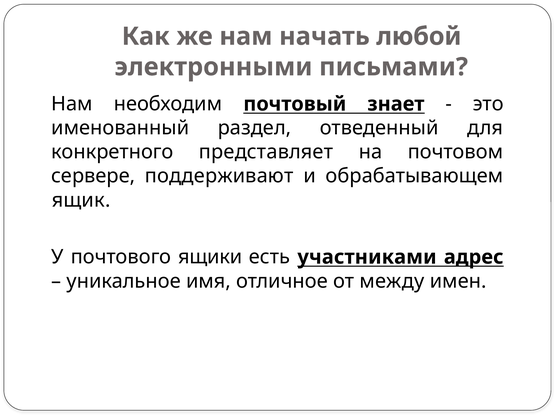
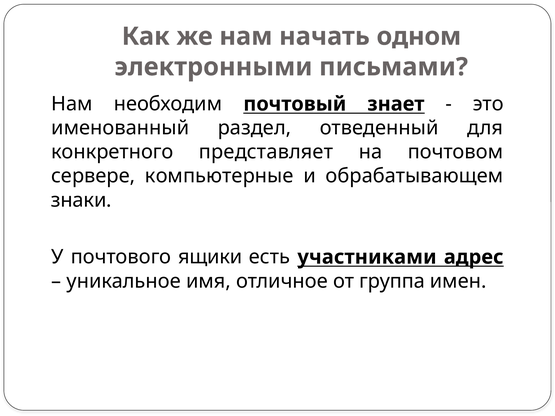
любой: любой -> одном
поддерживают: поддерживают -> компьютерные
ящик: ящик -> знаки
между: между -> группа
